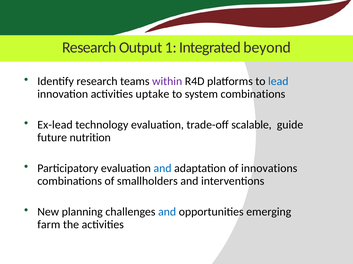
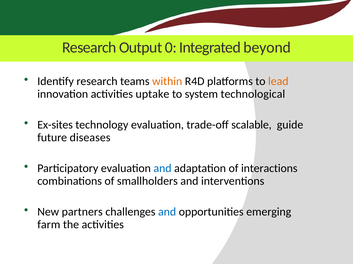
1: 1 -> 0
within colour: purple -> orange
lead colour: blue -> orange
system combinations: combinations -> technological
Ex-lead: Ex-lead -> Ex-sites
nutrition: nutrition -> diseases
innovations: innovations -> interactions
planning: planning -> partners
